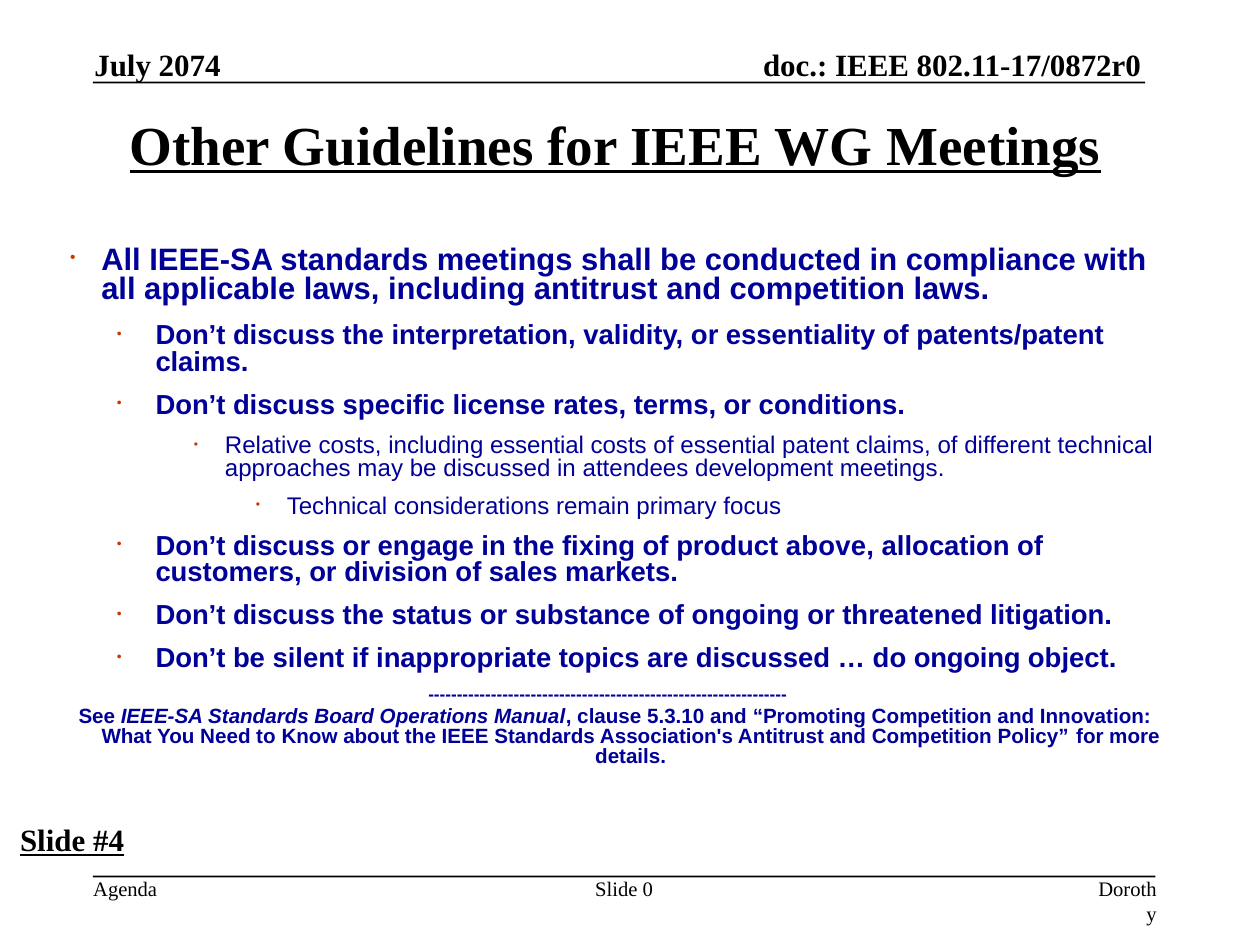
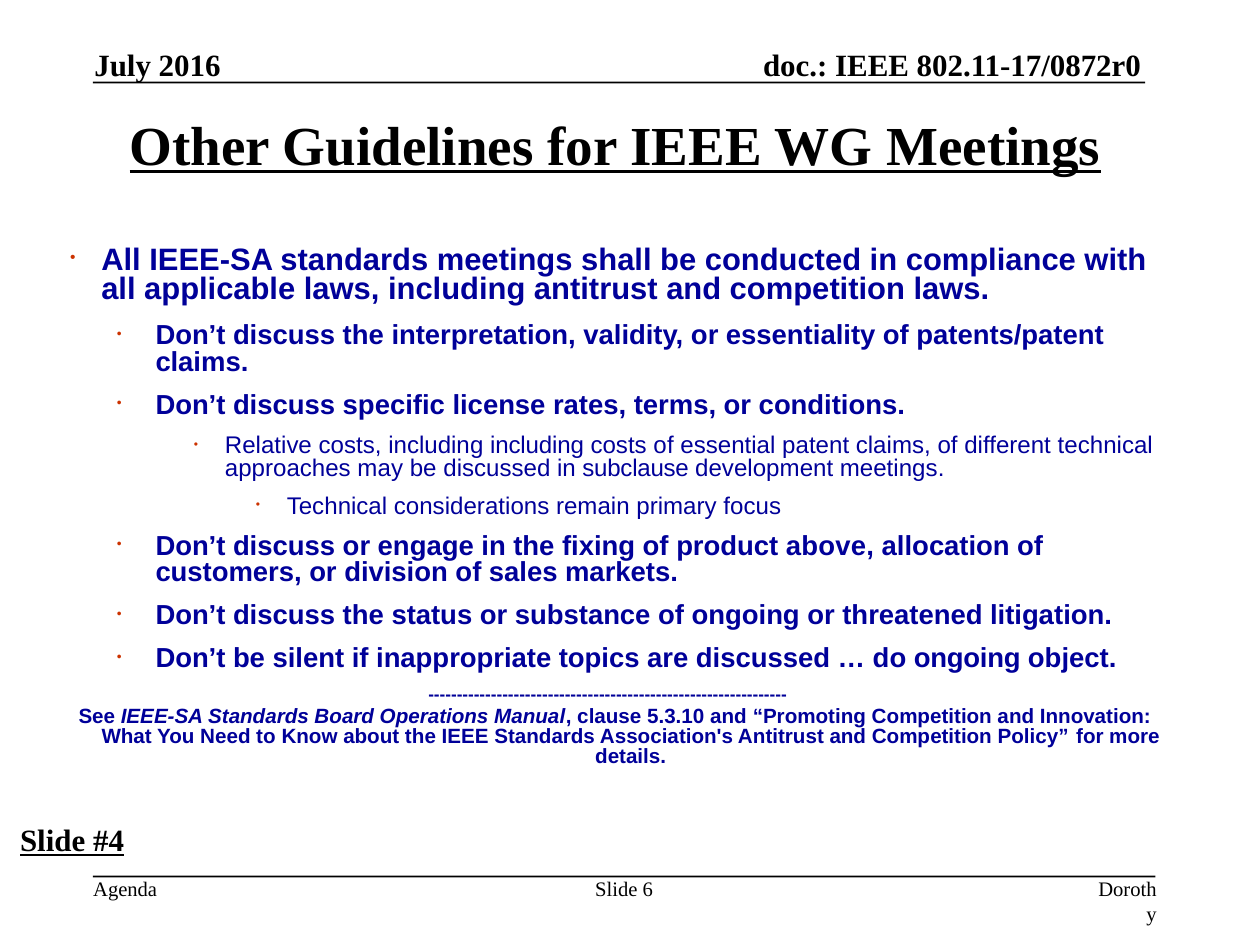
2074: 2074 -> 2016
including essential: essential -> including
attendees: attendees -> subclause
0: 0 -> 6
